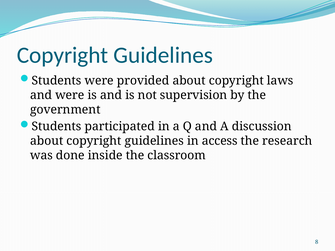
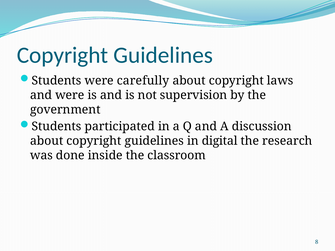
provided: provided -> carefully
access: access -> digital
